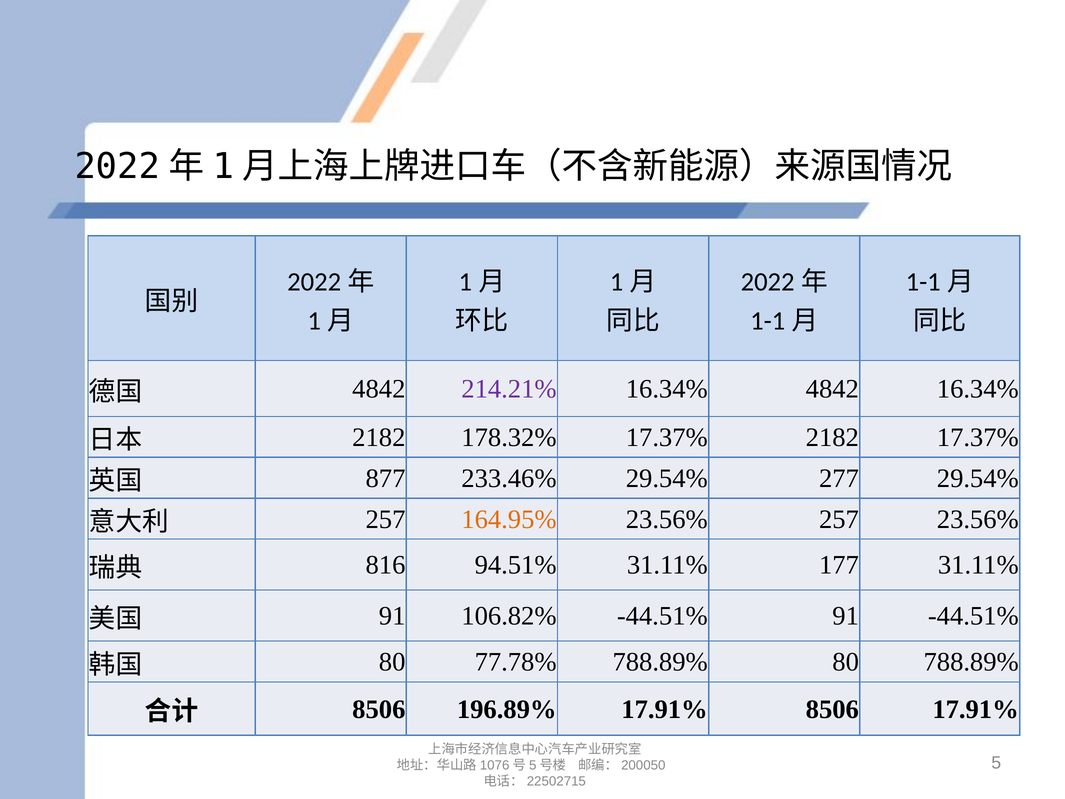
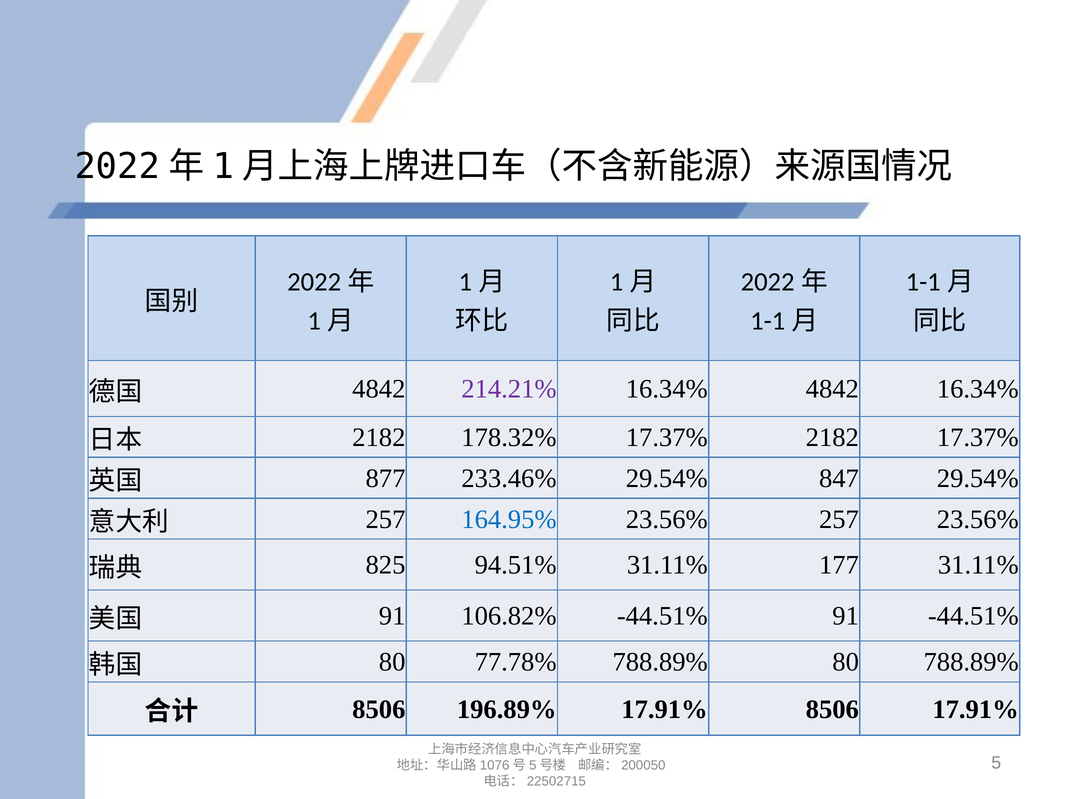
277: 277 -> 847
164.95% colour: orange -> blue
816: 816 -> 825
